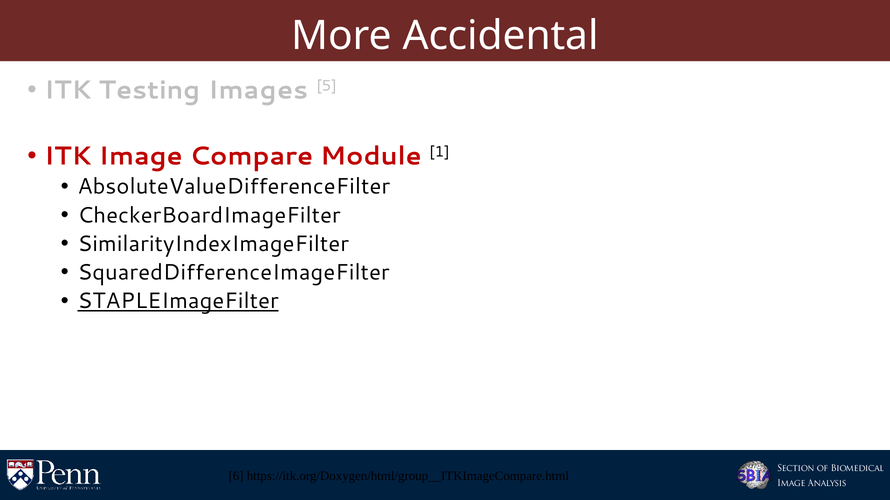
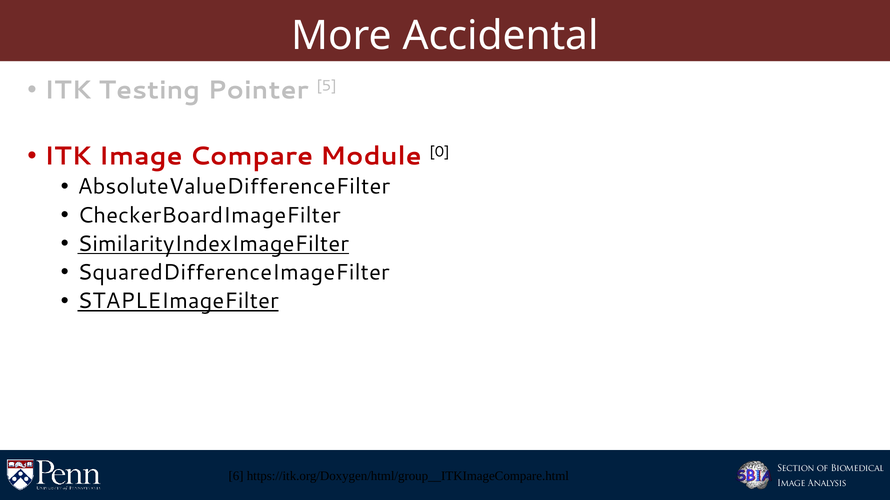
Images: Images -> Pointer
1: 1 -> 0
SimilarityIndexImageFilter underline: none -> present
